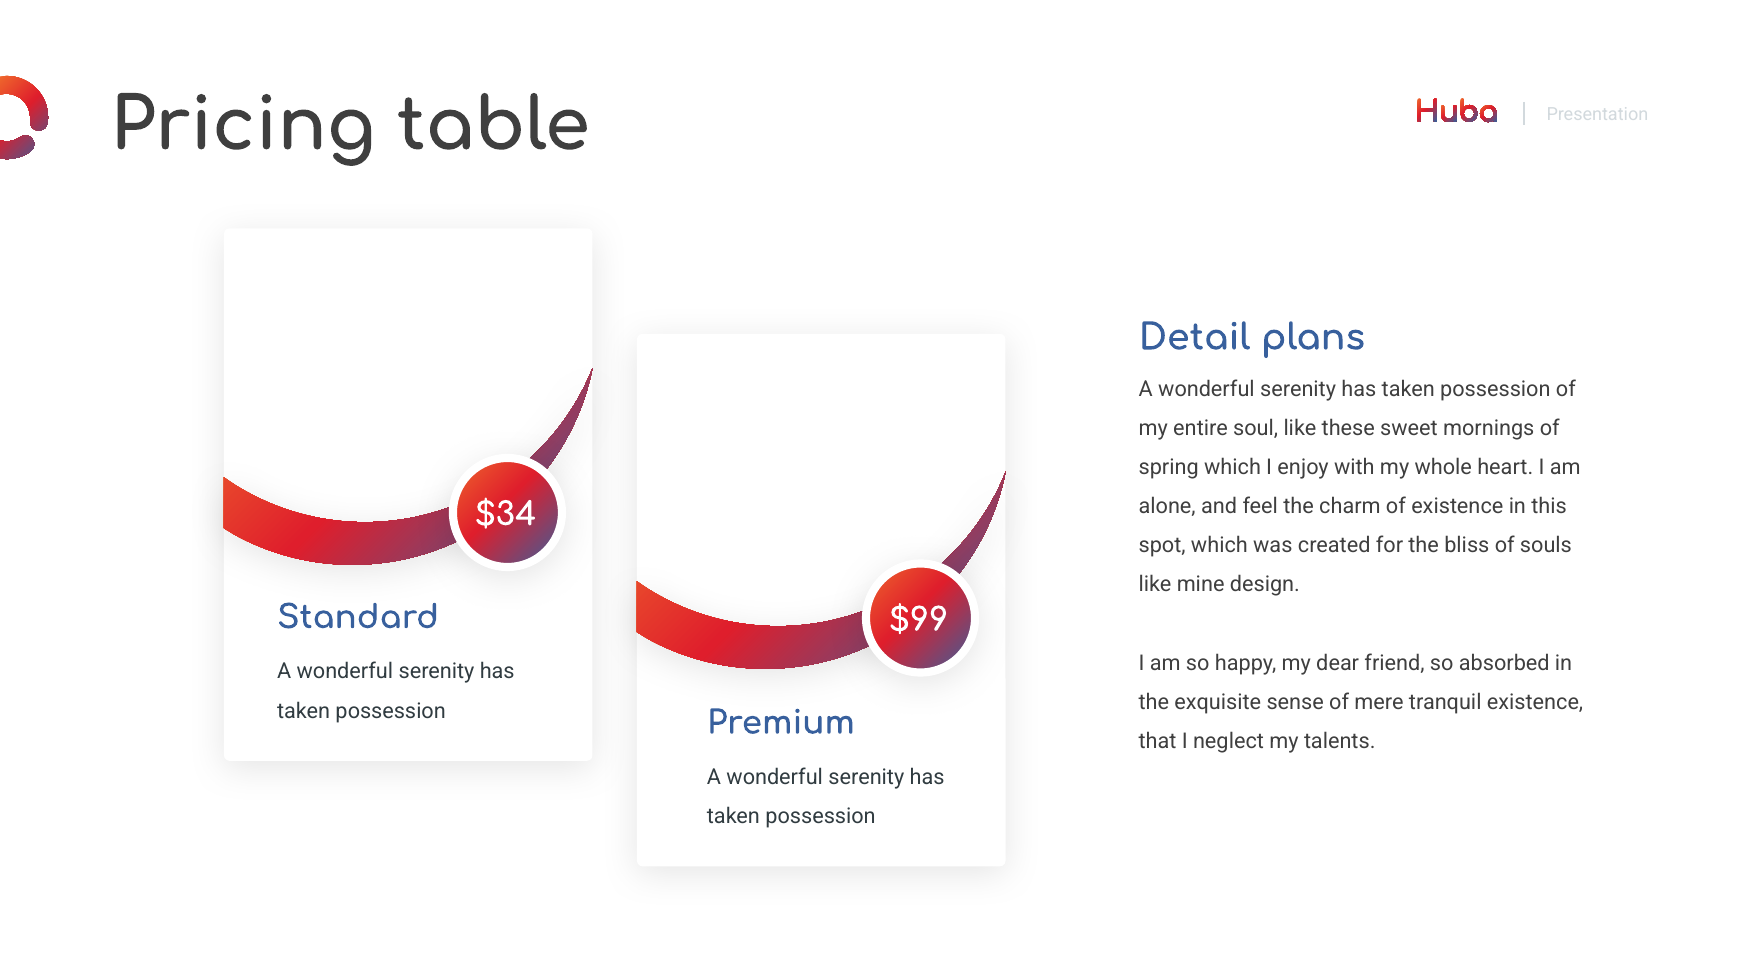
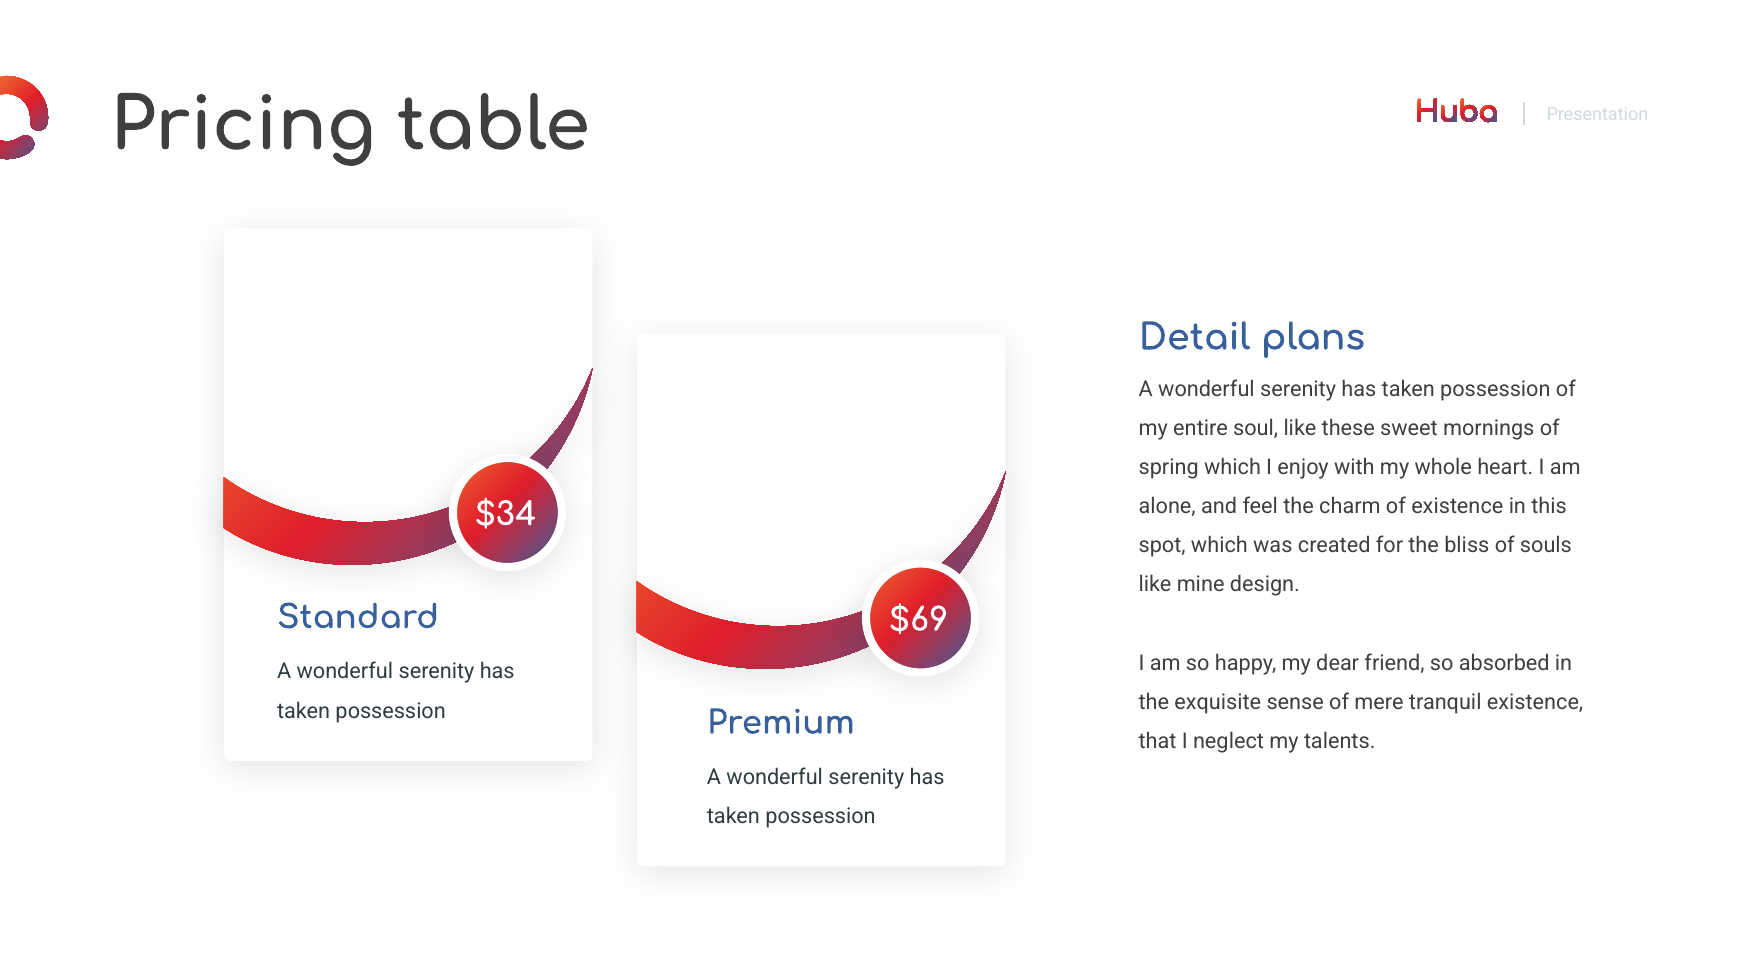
$99: $99 -> $69
